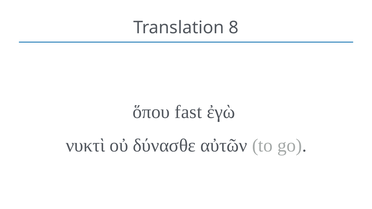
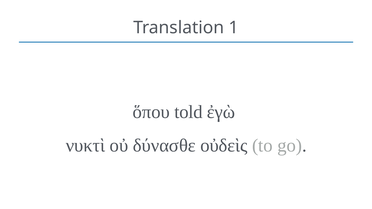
8: 8 -> 1
fast: fast -> told
αὐτῶν: αὐτῶν -> οὐδεὶς
